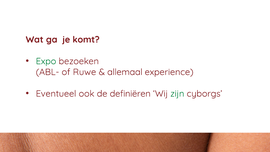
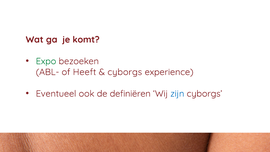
Ruwe: Ruwe -> Heeft
allemaal at (125, 72): allemaal -> cyborgs
zijn colour: green -> blue
